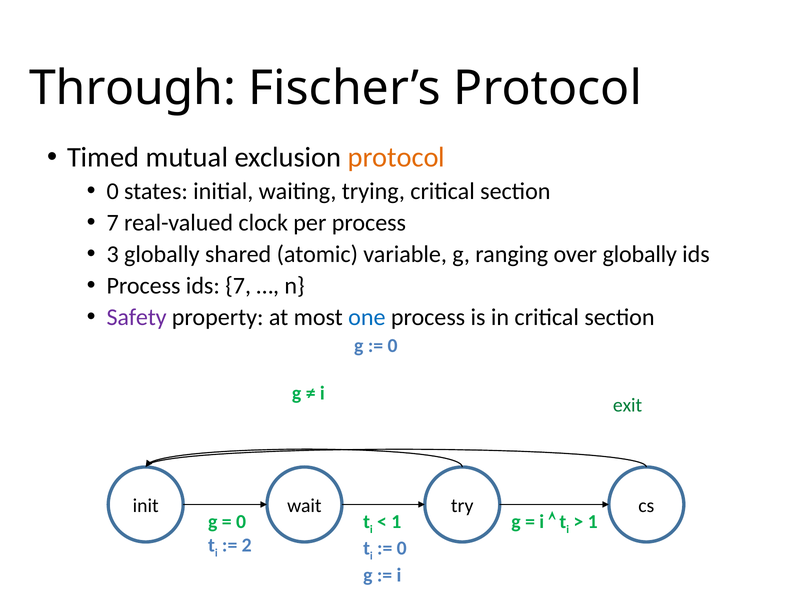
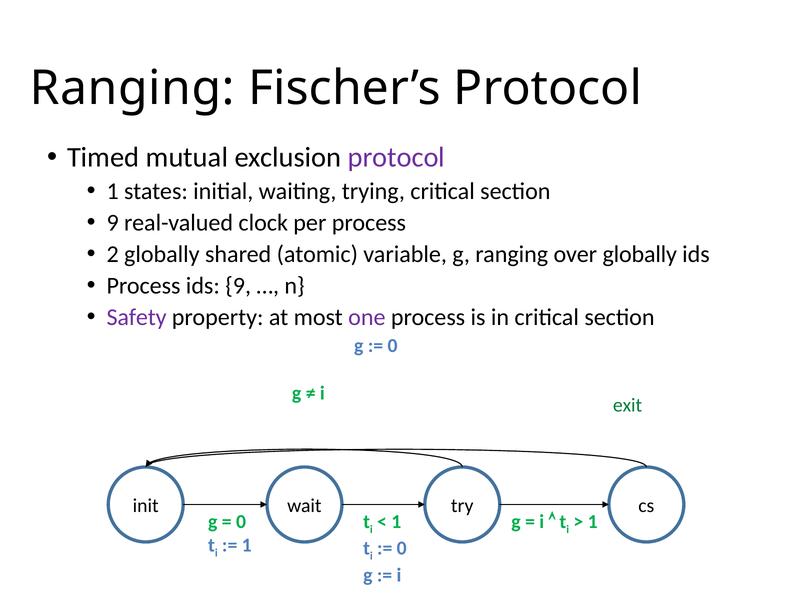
Through at (133, 88): Through -> Ranging
protocol at (396, 157) colour: orange -> purple
0 at (113, 191): 0 -> 1
7 at (113, 223): 7 -> 9
3: 3 -> 2
ids 7: 7 -> 9
one colour: blue -> purple
2 at (247, 545): 2 -> 1
